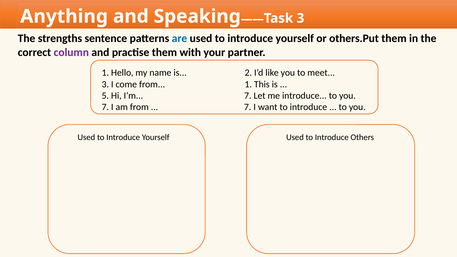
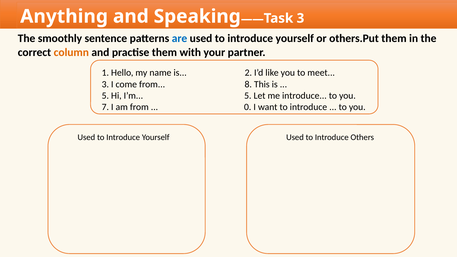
strengths: strengths -> smoothly
column colour: purple -> orange
from 1: 1 -> 8
I’m 7: 7 -> 5
7 at (248, 107): 7 -> 0
